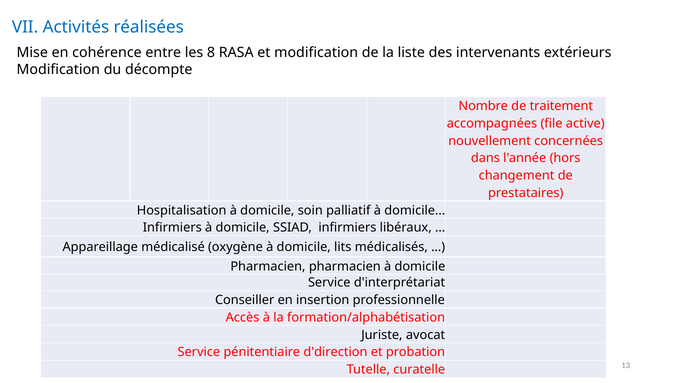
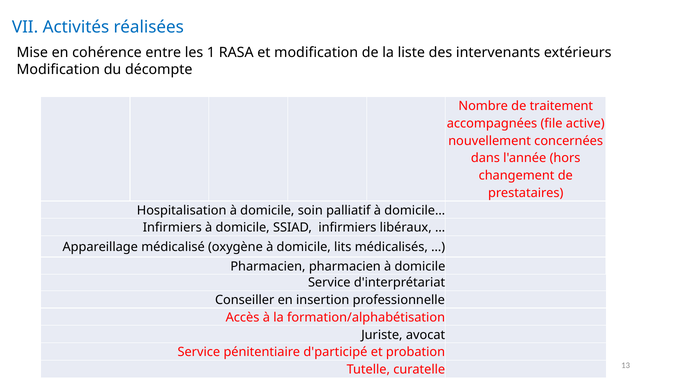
8: 8 -> 1
d'direction: d'direction -> d'participé
